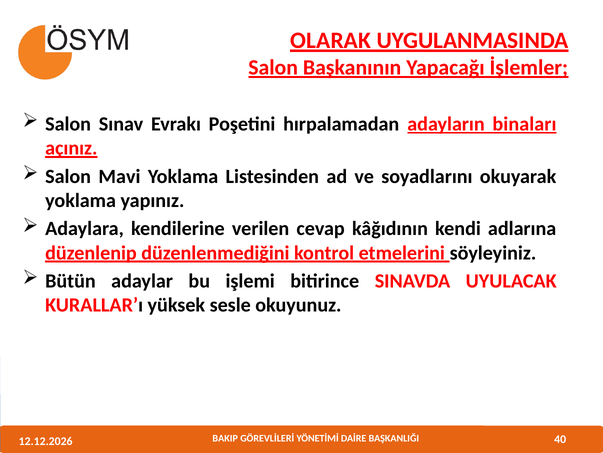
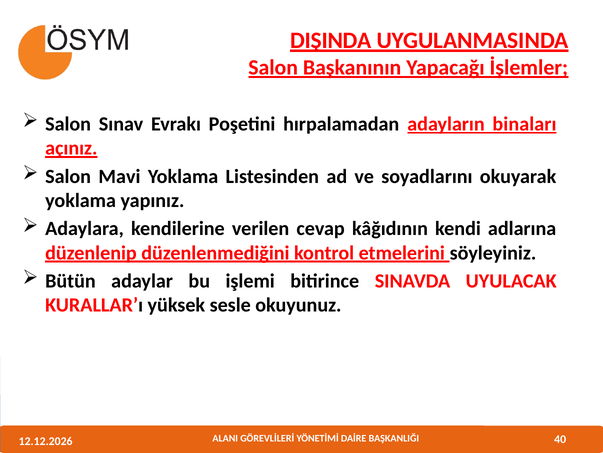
OLARAK: OLARAK -> DIŞINDA
BAKIP: BAKIP -> ALANI
